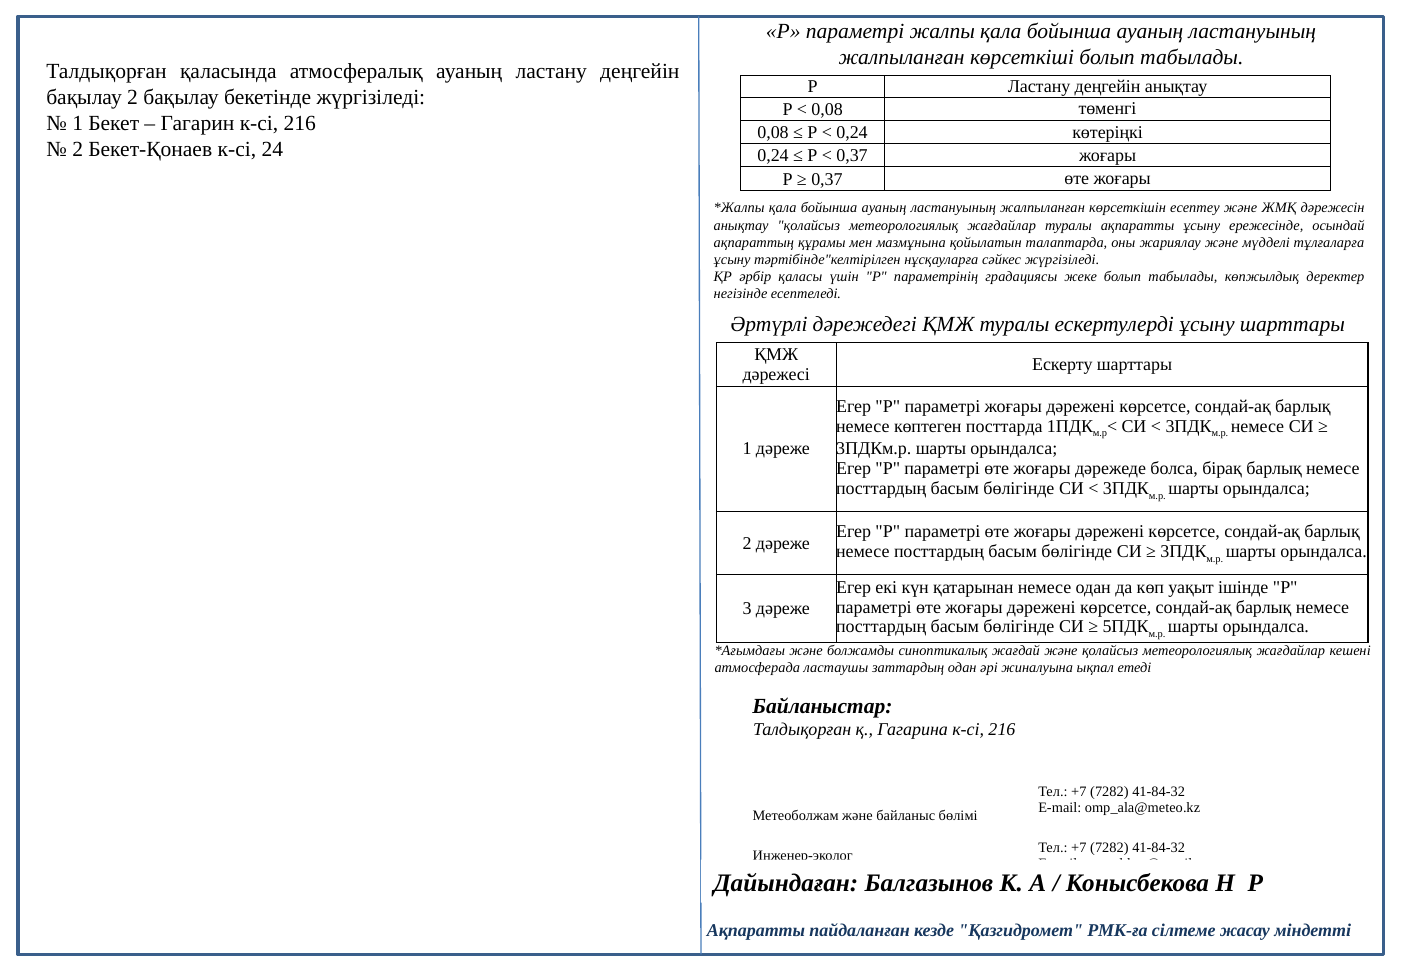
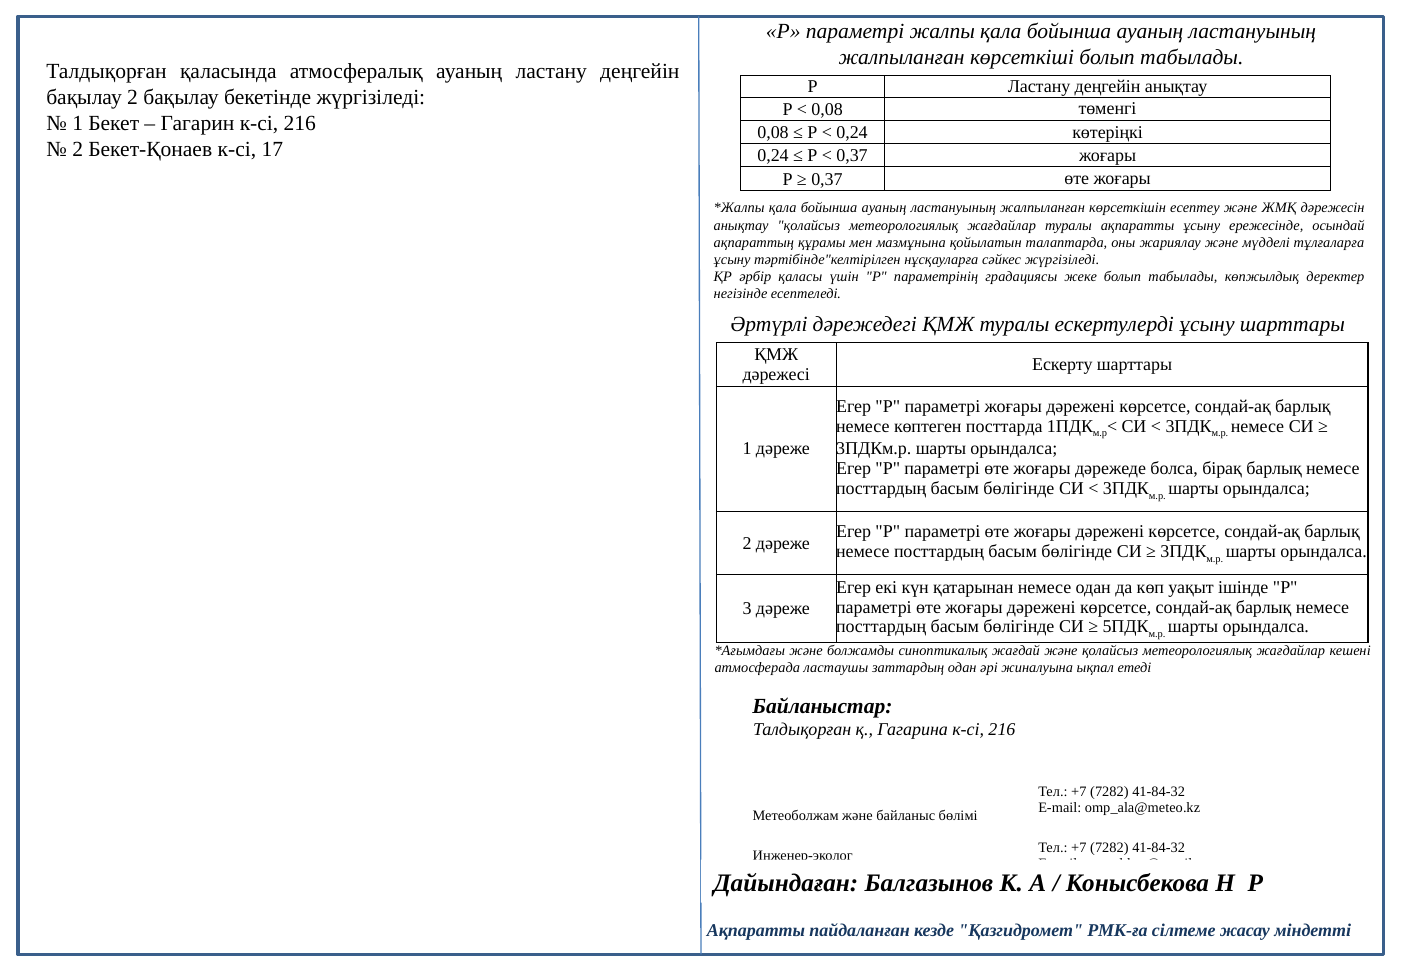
24: 24 -> 17
